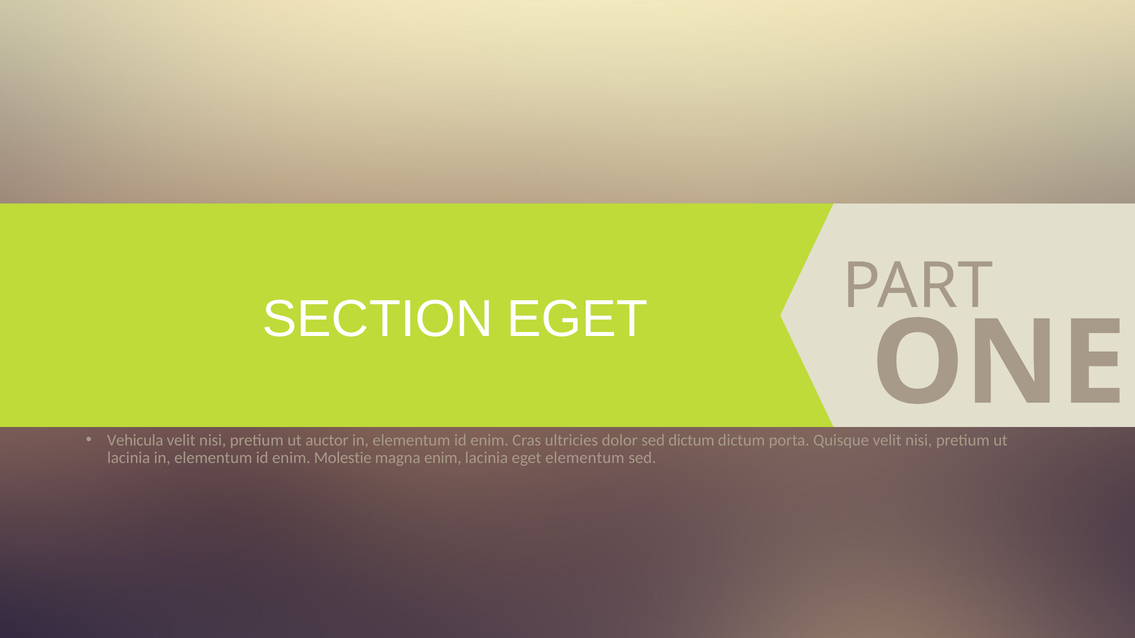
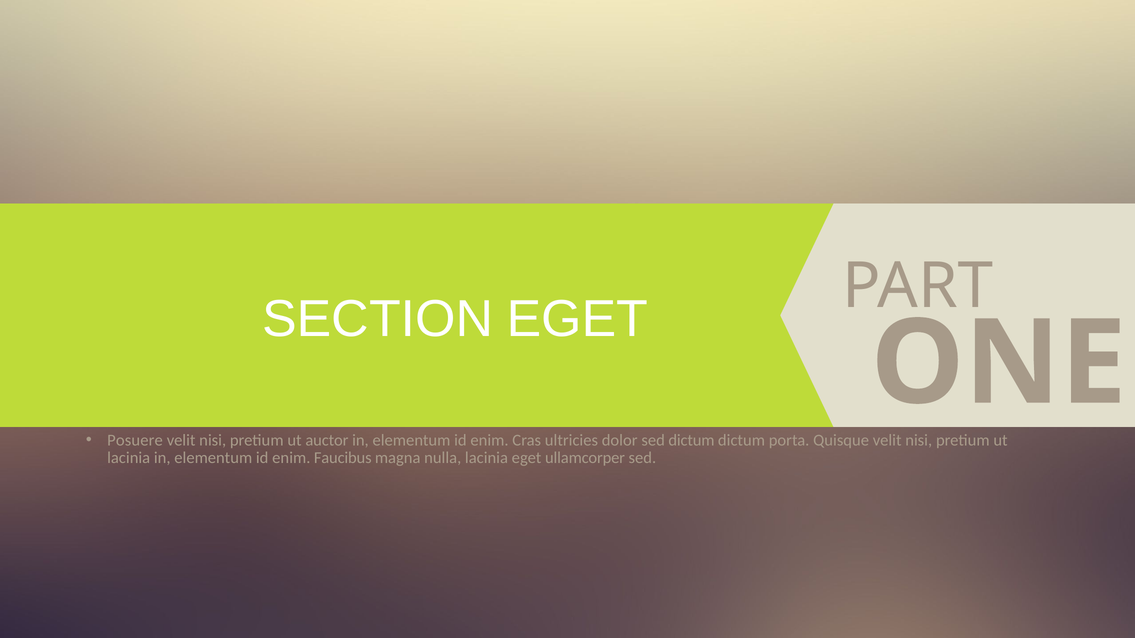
Vehicula: Vehicula -> Posuere
Molestie: Molestie -> Faucibus
magna enim: enim -> nulla
eget elementum: elementum -> ullamcorper
